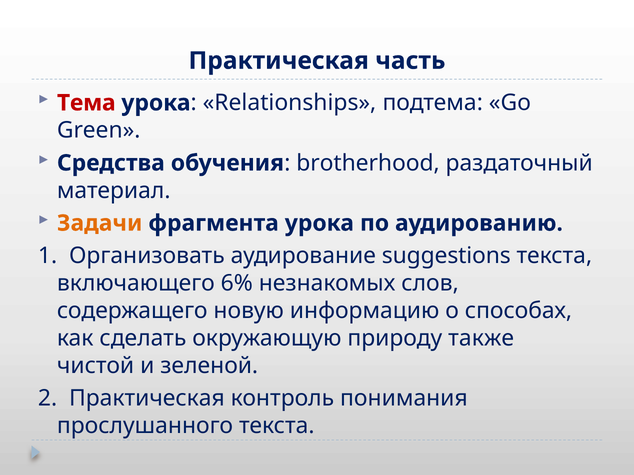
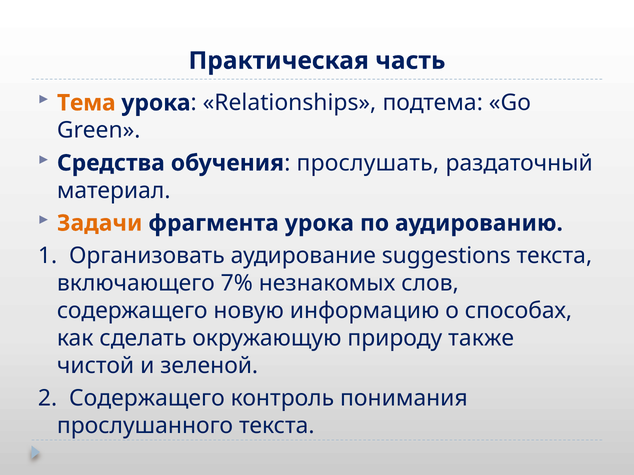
Тема colour: red -> orange
brotherhood: brotherhood -> прослушать
6%: 6% -> 7%
2 Практическая: Практическая -> Содержащего
